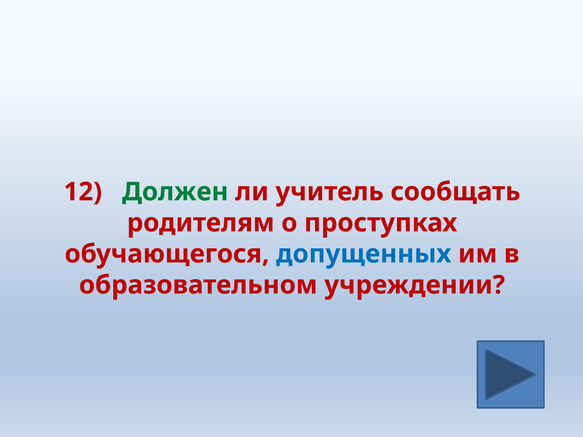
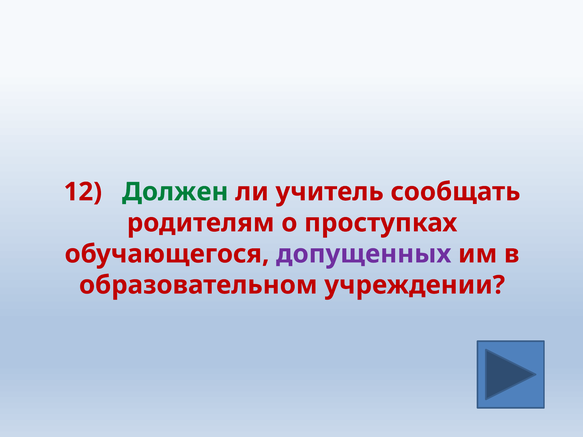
допущенных colour: blue -> purple
